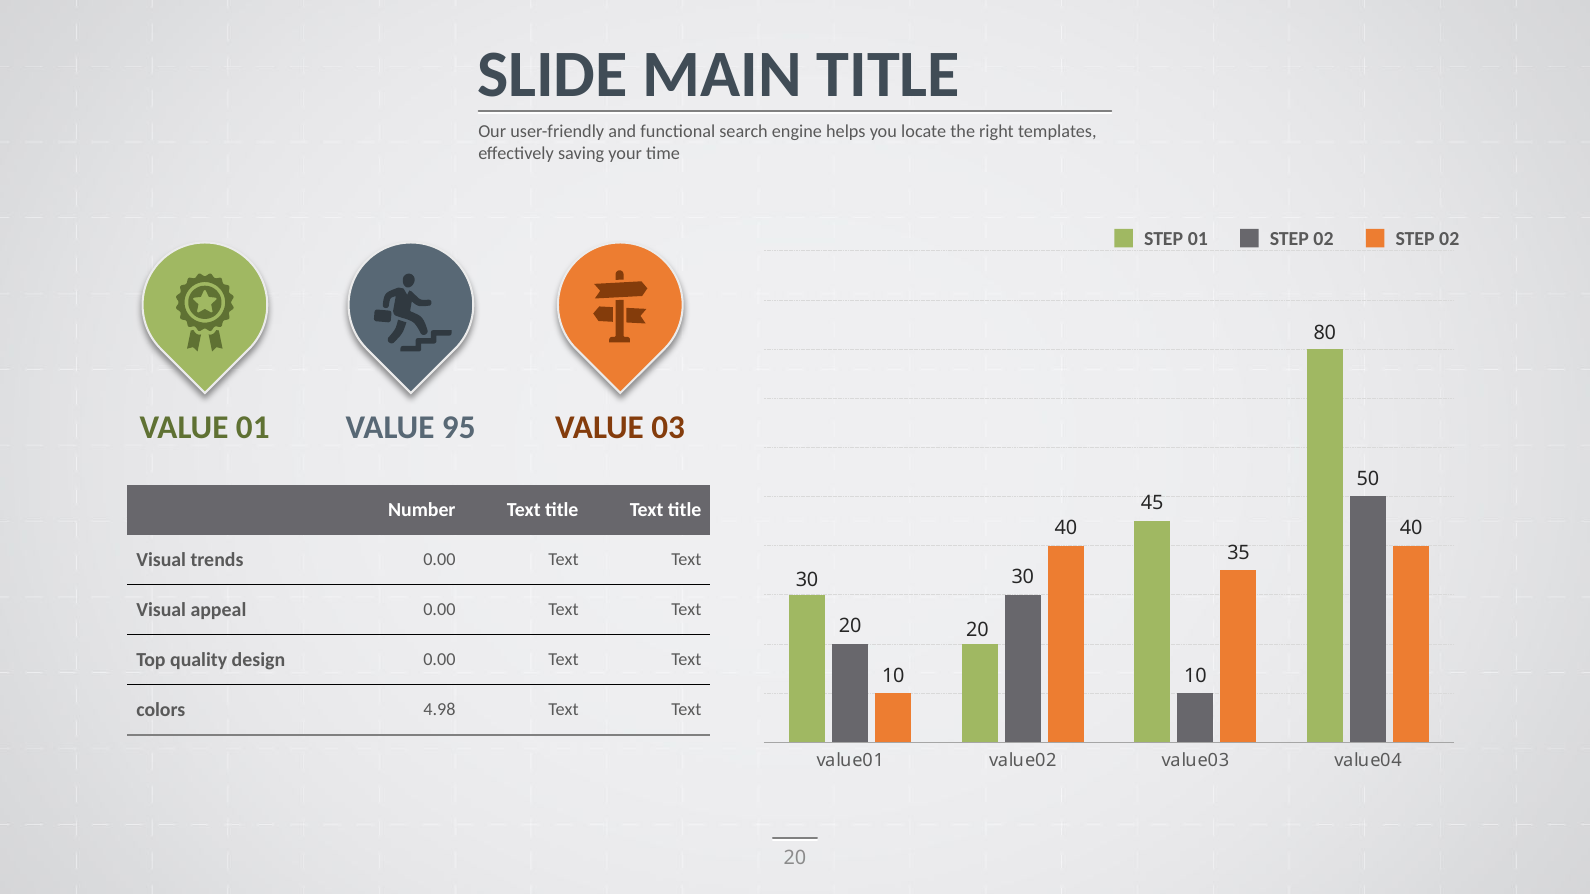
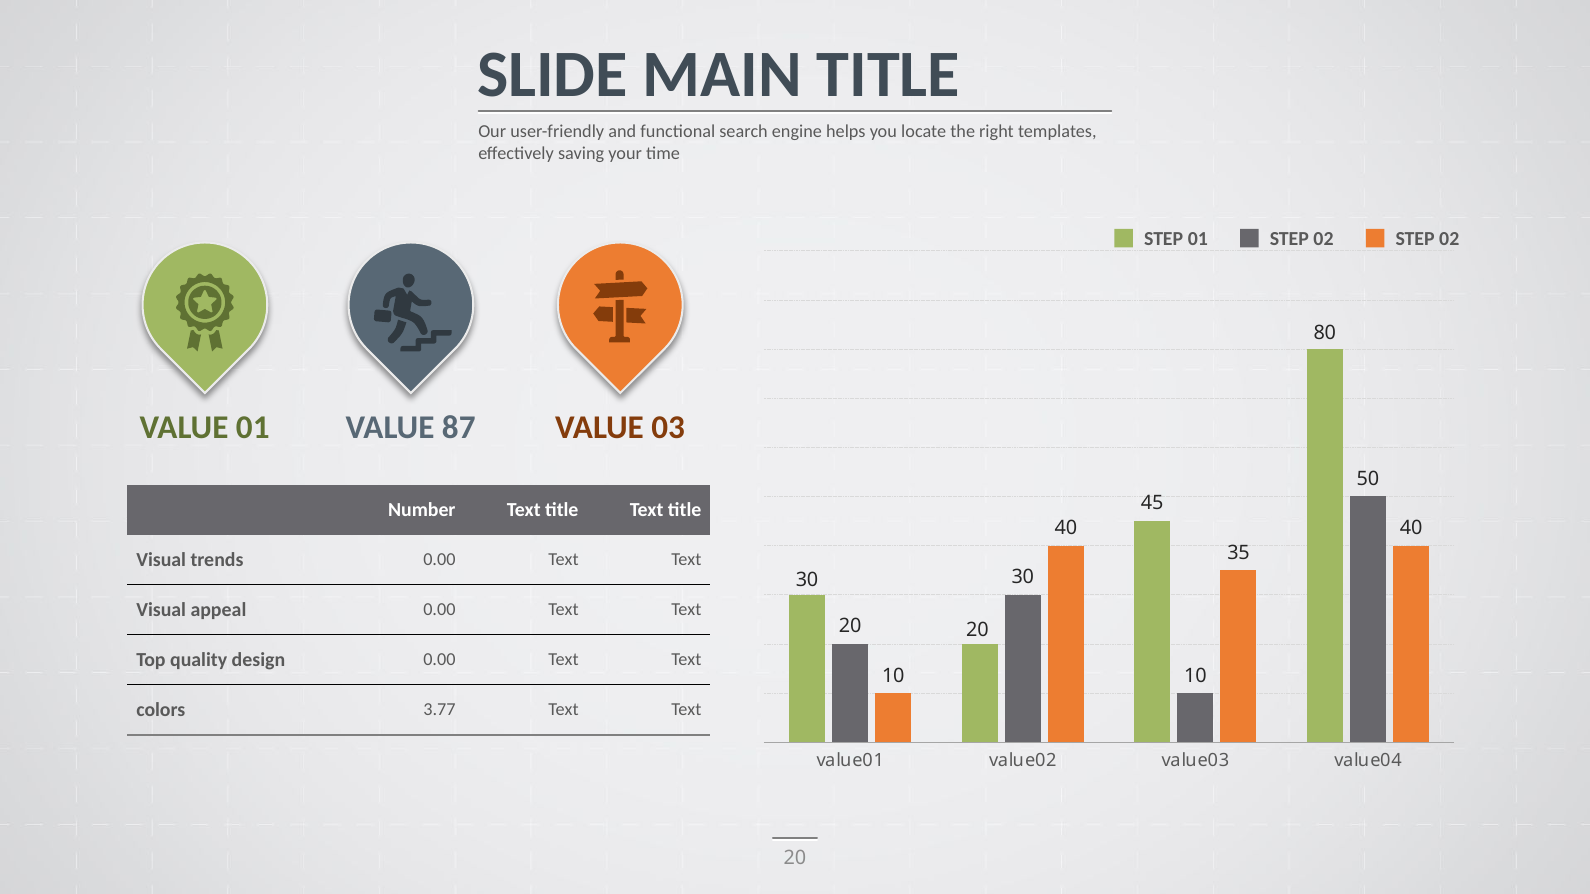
95: 95 -> 87
4.98: 4.98 -> 3.77
